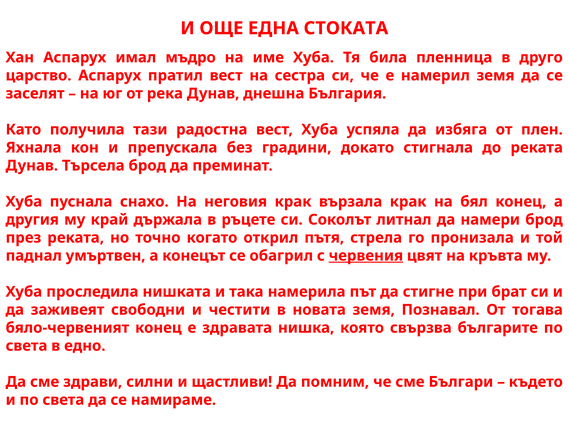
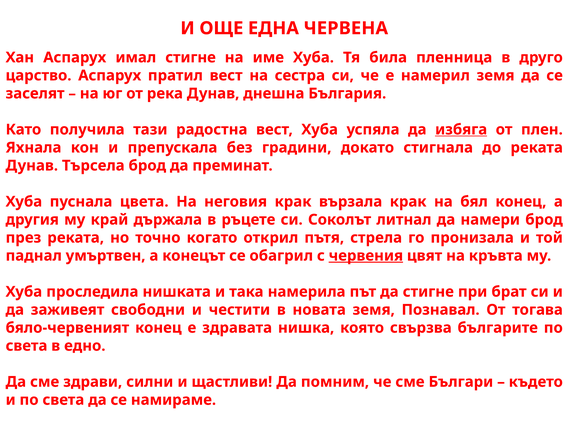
СТОКАТА: СТОКАТА -> ЧЕРВЕНА
имал мъдро: мъдро -> стигне
избяга underline: none -> present
снахо: снахо -> цвета
